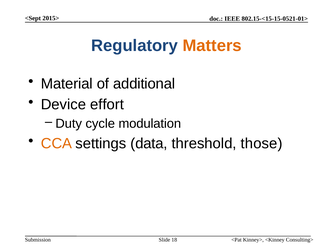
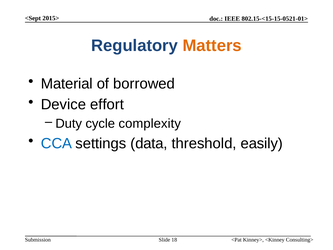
additional: additional -> borrowed
modulation: modulation -> complexity
CCA colour: orange -> blue
those: those -> easily
